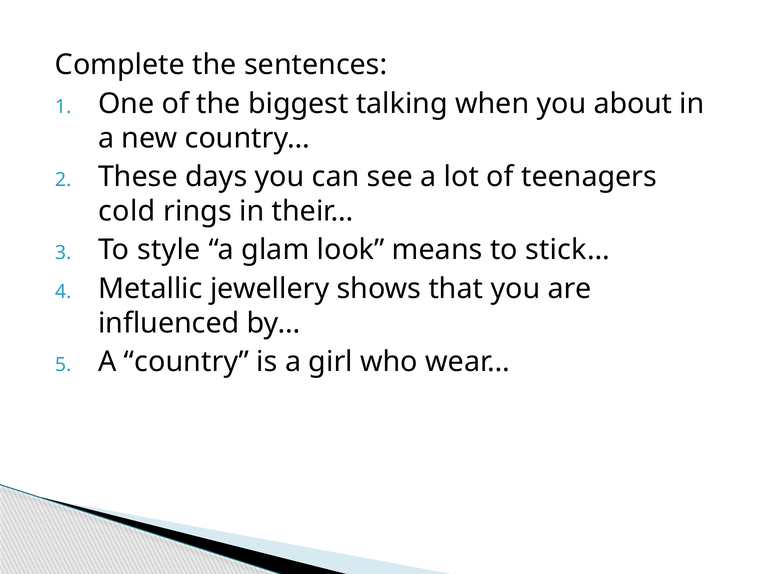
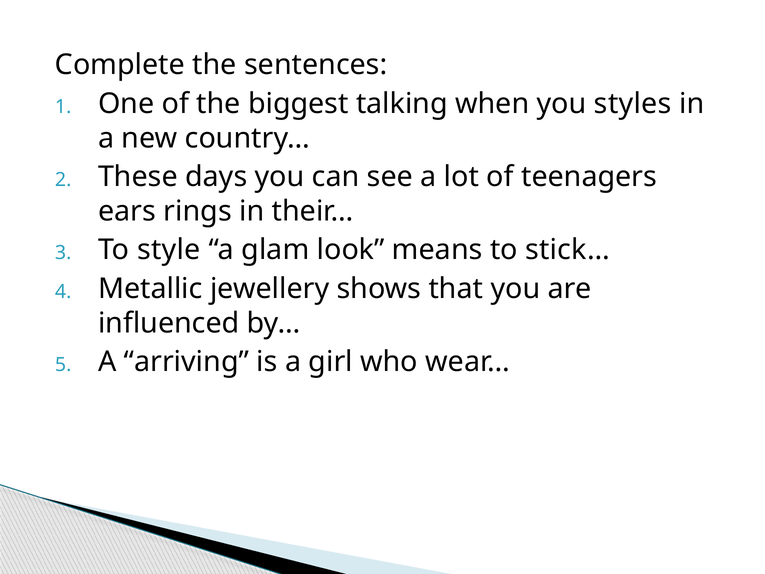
about: about -> styles
cold: cold -> ears
country: country -> arriving
